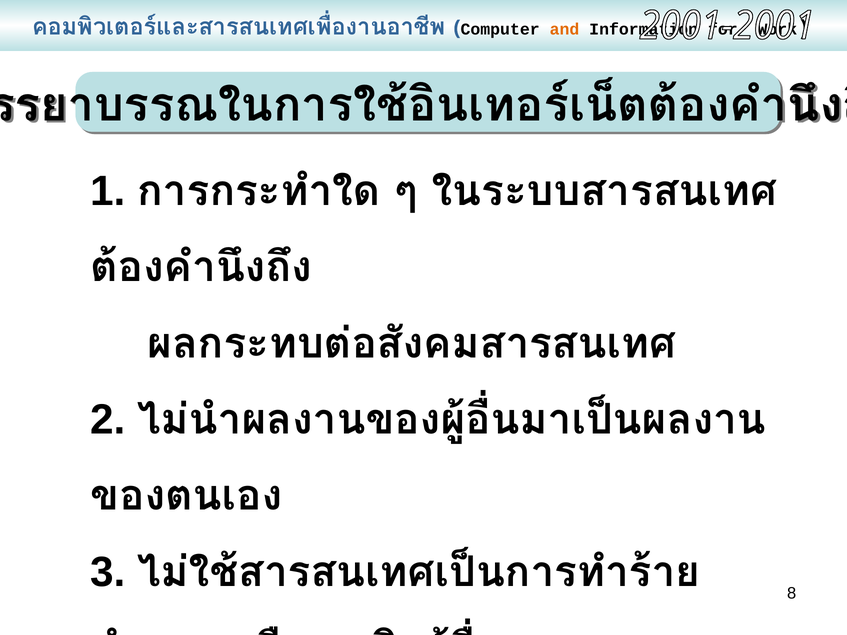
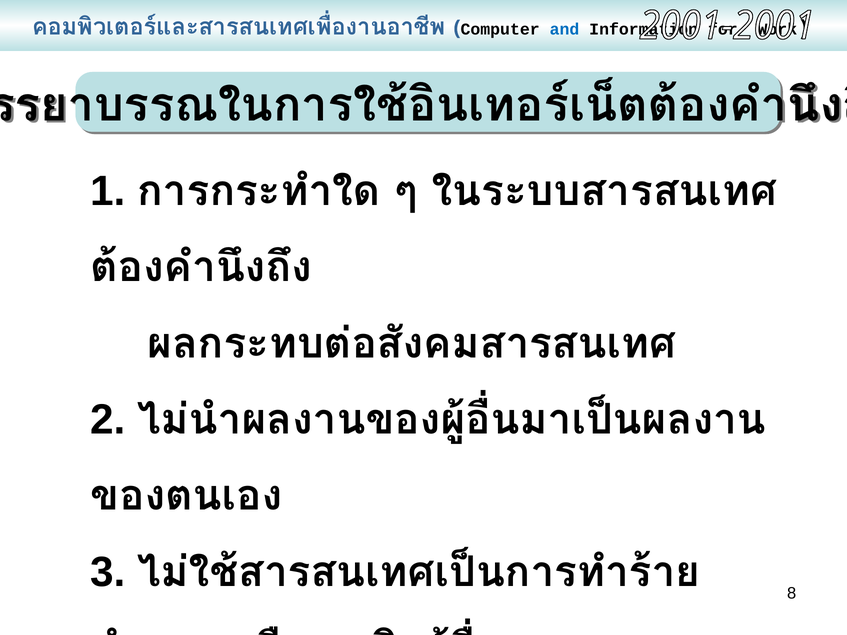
and colour: orange -> blue
